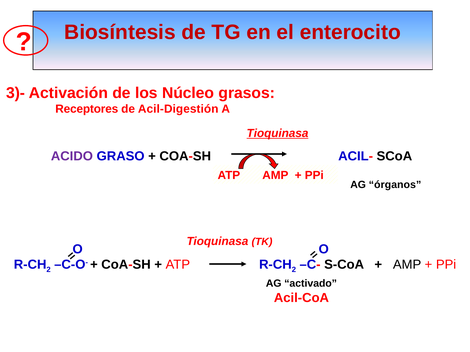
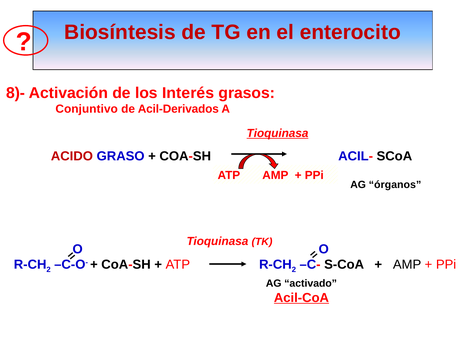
3)-: 3)- -> 8)-
Núcleo: Núcleo -> Interés
Receptores: Receptores -> Conjuntivo
Acil-Digestión: Acil-Digestión -> Acil-Derivados
ACIDO colour: purple -> red
Acil-CoA underline: none -> present
